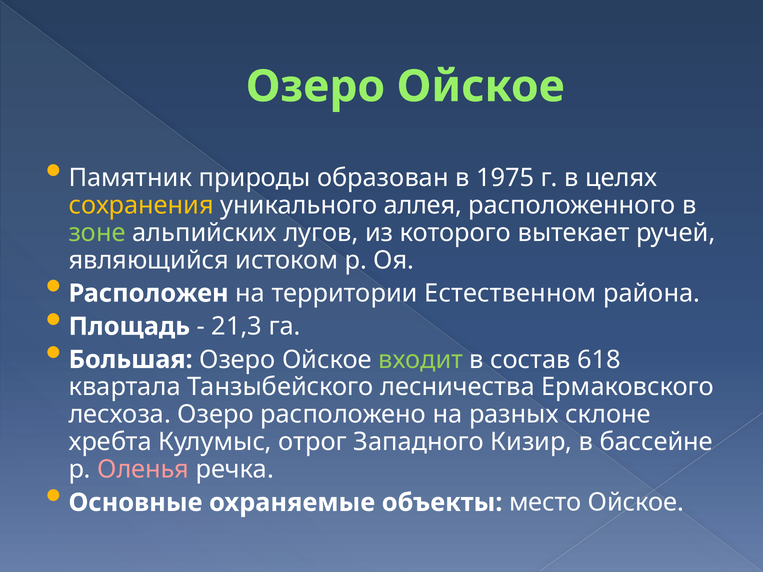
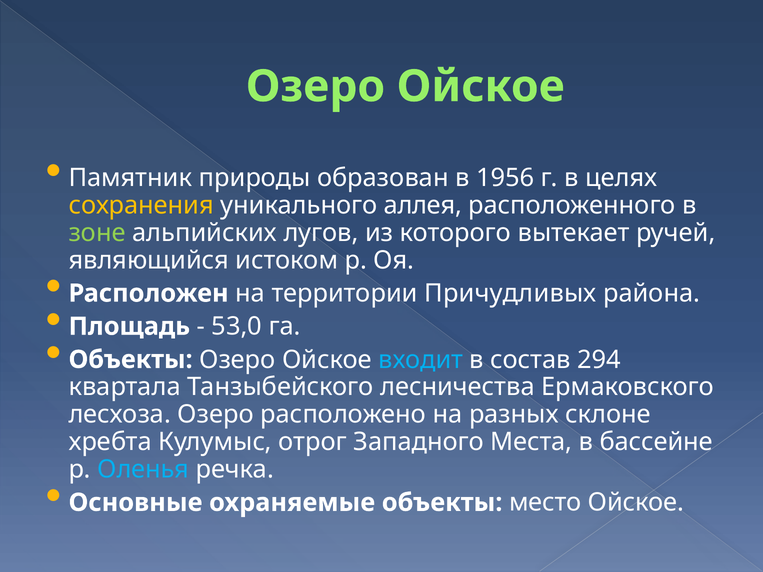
1975: 1975 -> 1956
Естественном: Естественном -> Причудливых
21,3: 21,3 -> 53,0
Большая at (131, 360): Большая -> Объекты
входит colour: light green -> light blue
618: 618 -> 294
Кизир: Кизир -> Места
Оленья colour: pink -> light blue
